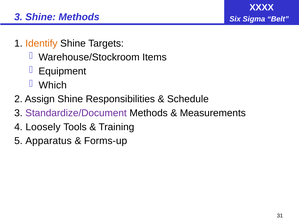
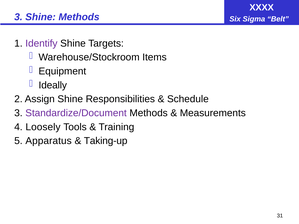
Identify colour: orange -> purple
Which: Which -> Ideally
Forms-up: Forms-up -> Taking-up
